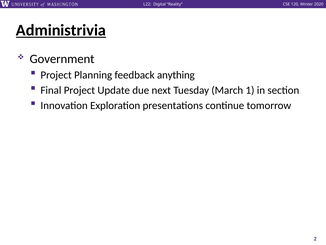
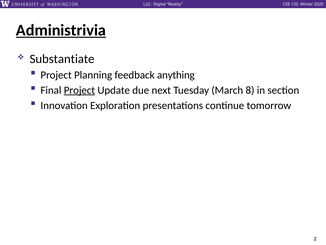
Government: Government -> Substantiate
Project at (79, 90) underline: none -> present
1: 1 -> 8
